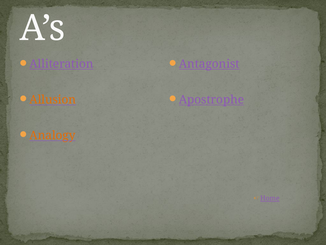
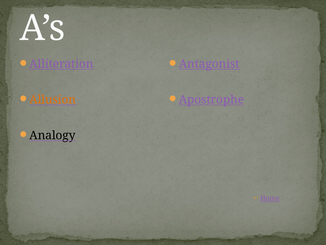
Analogy colour: orange -> black
